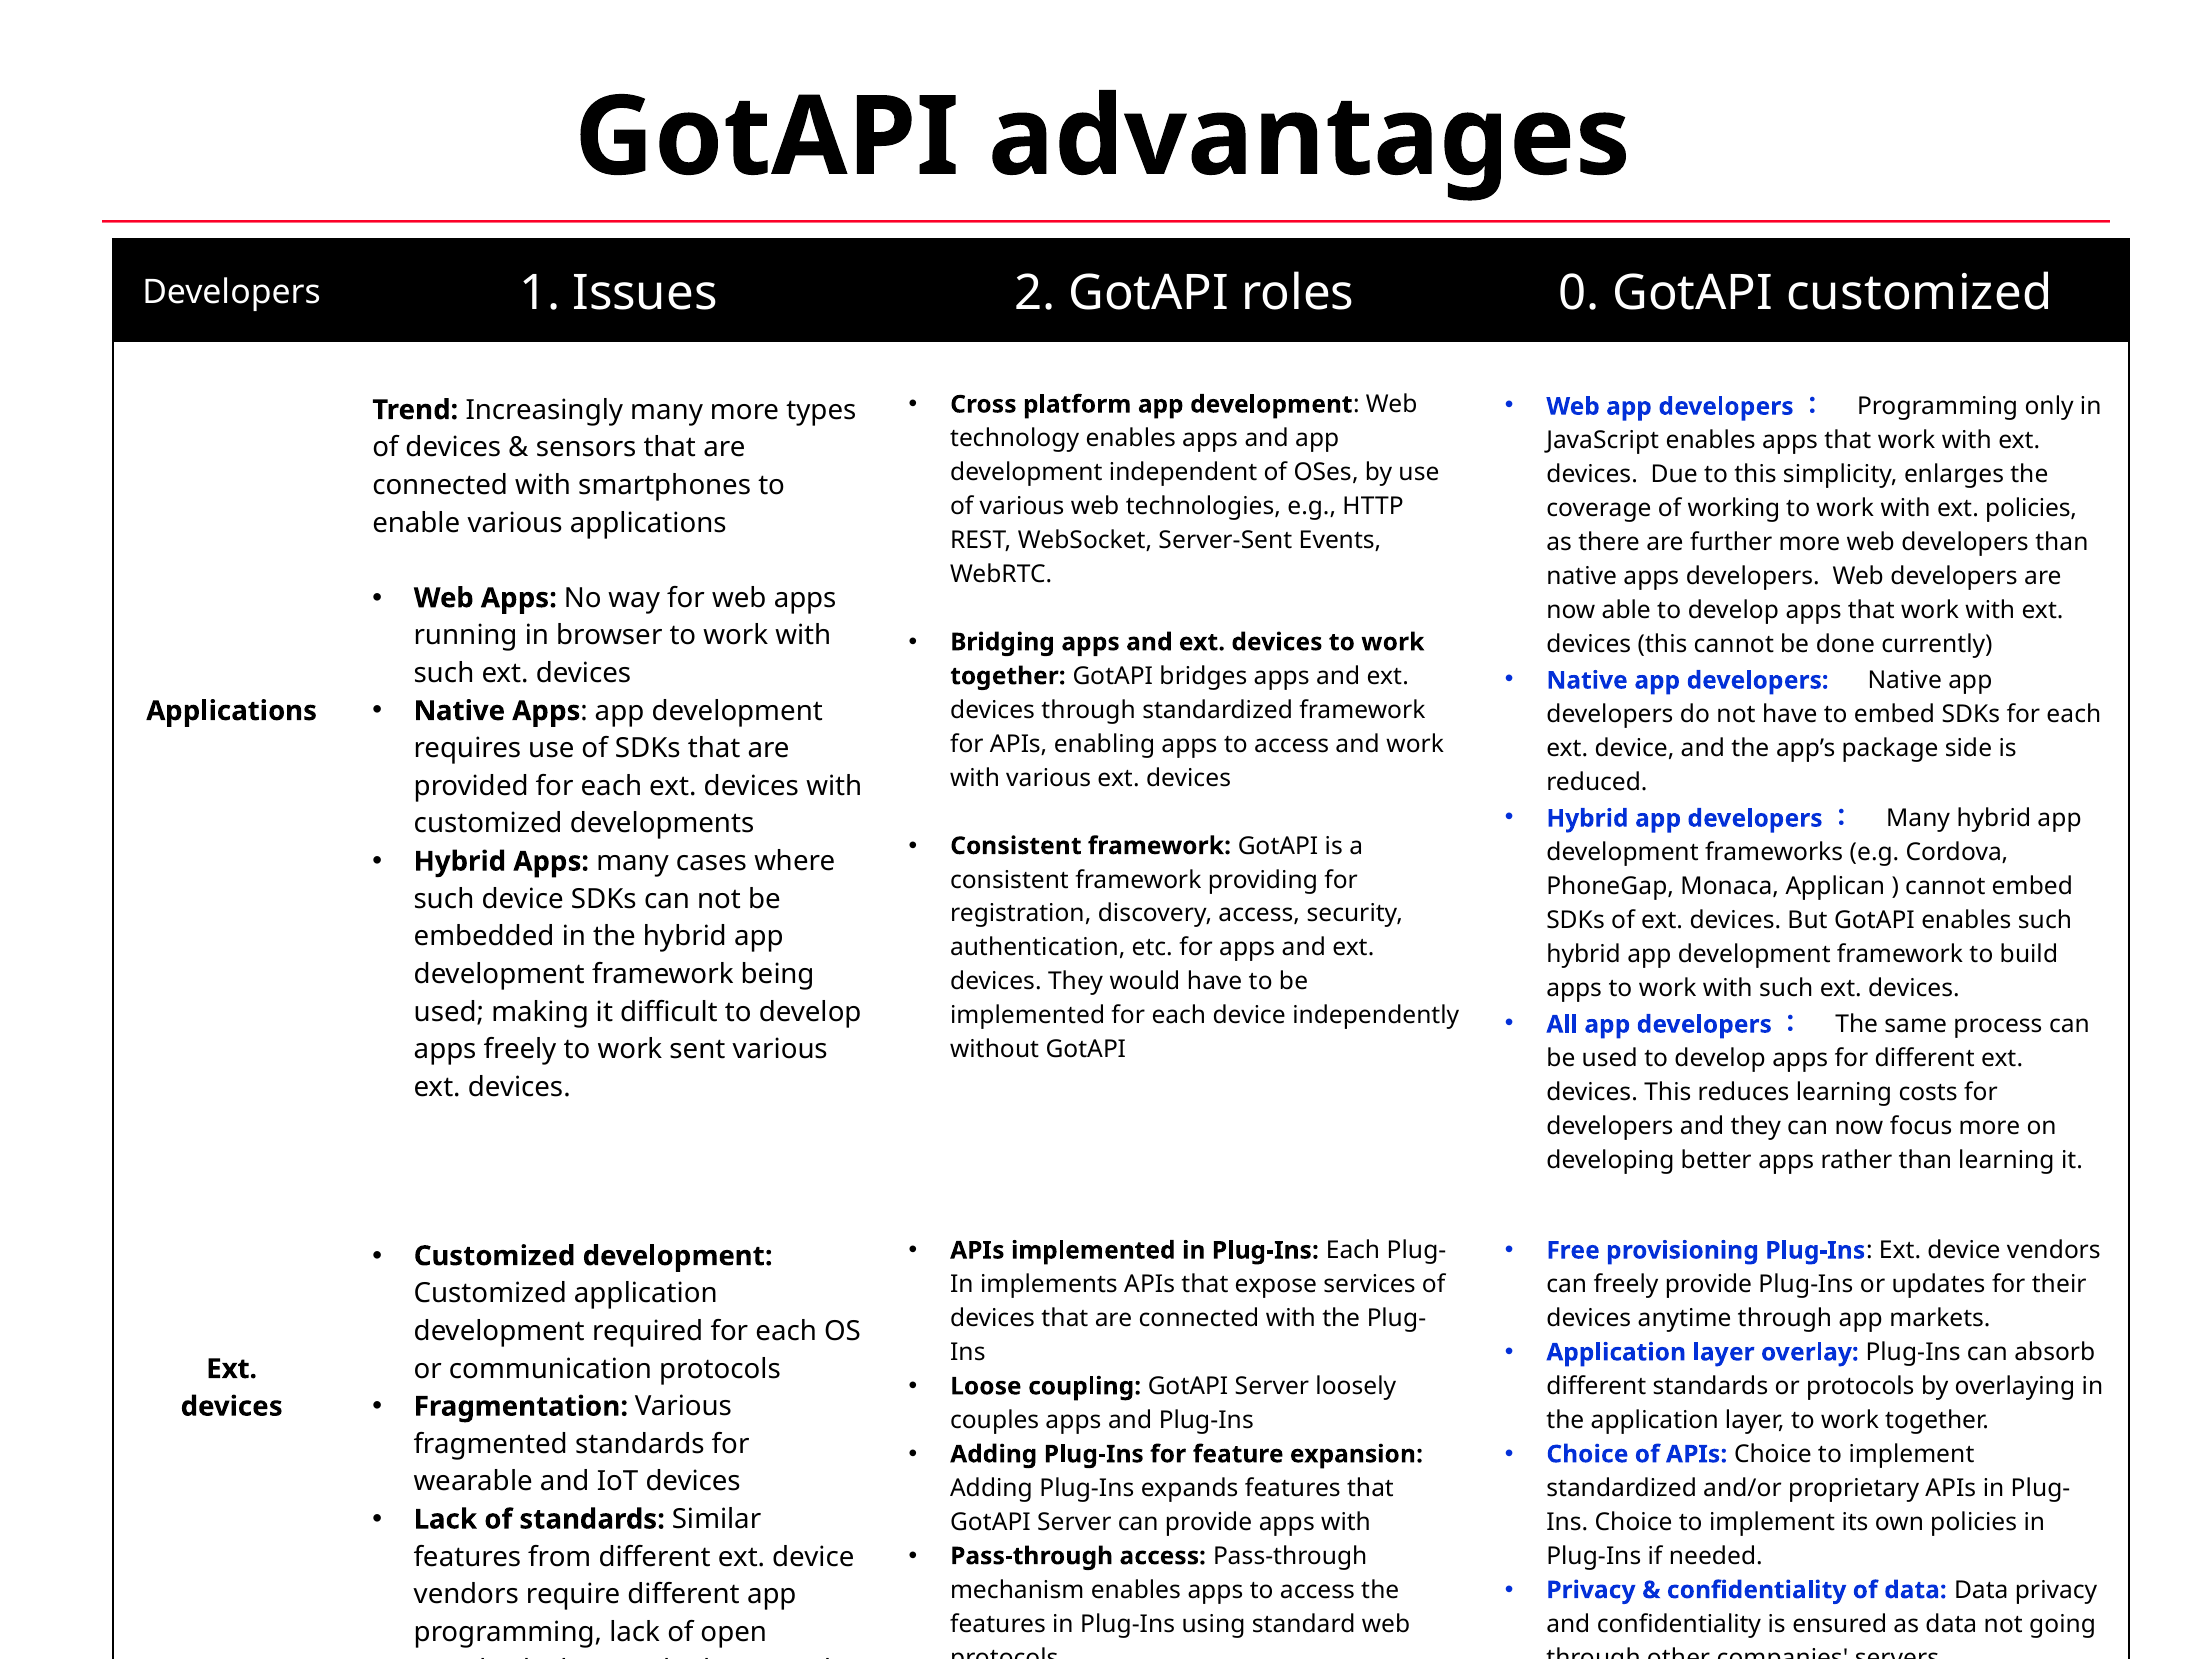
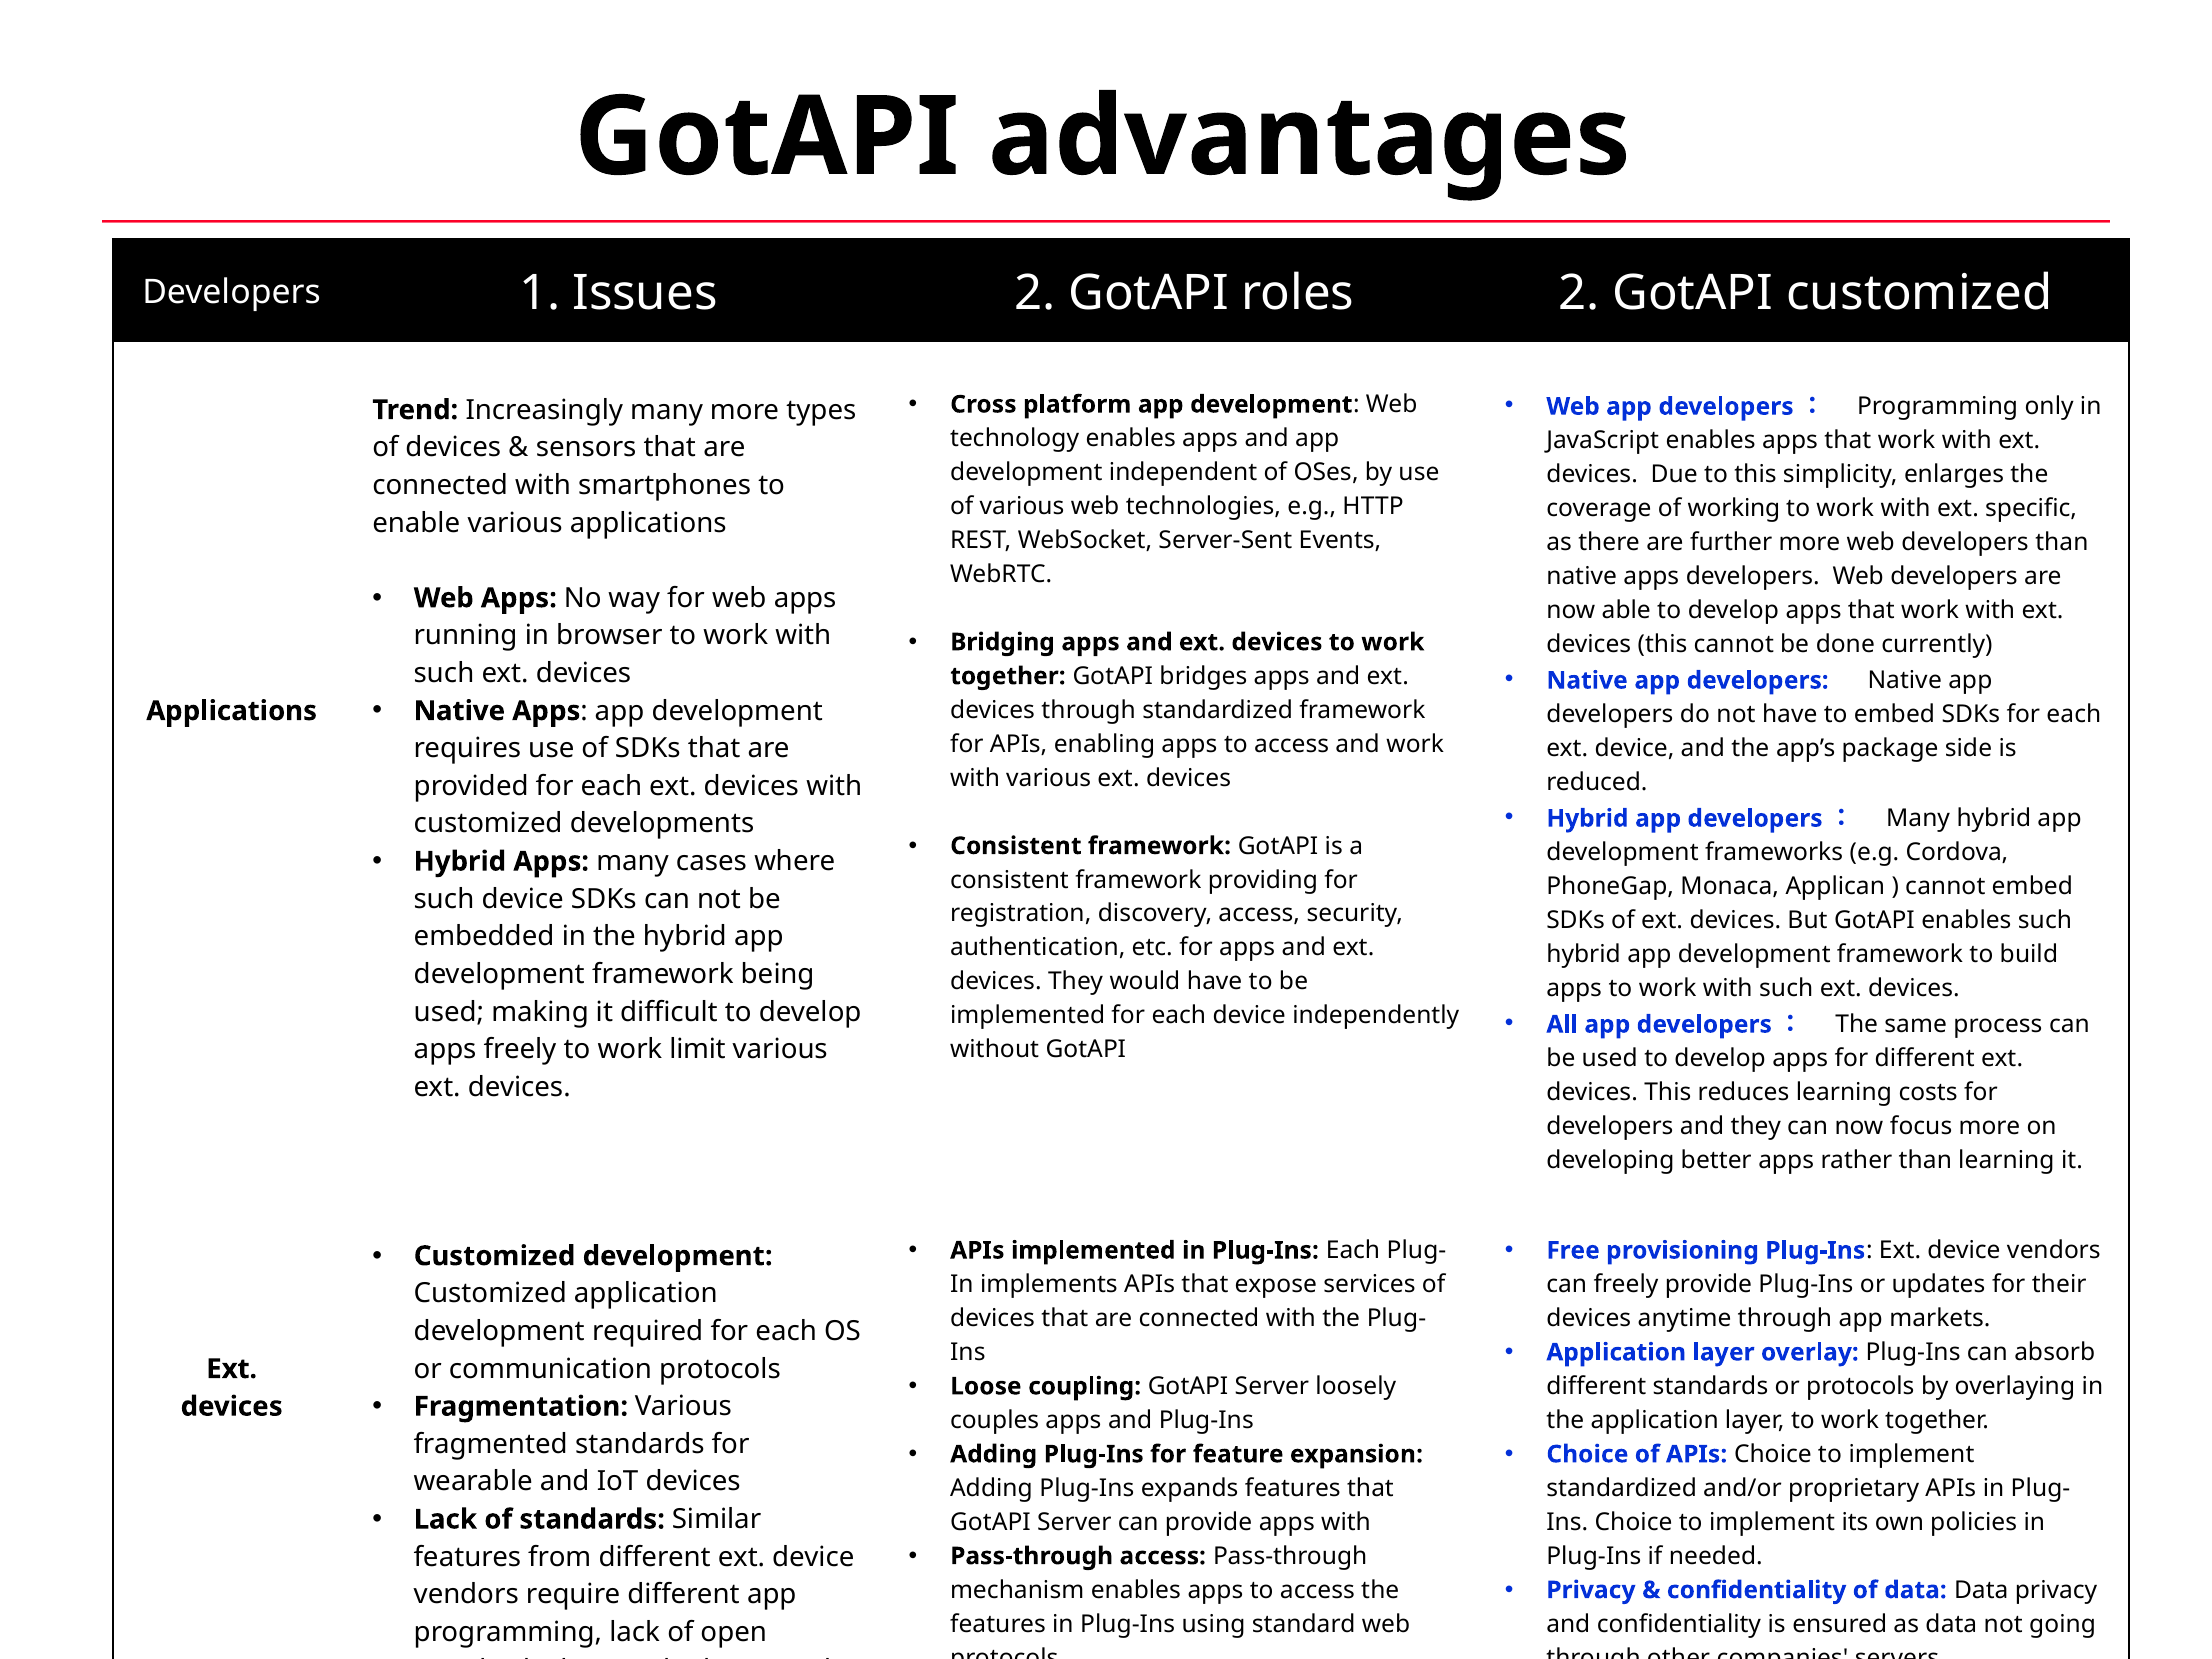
roles 0: 0 -> 2
ext policies: policies -> specific
sent: sent -> limit
